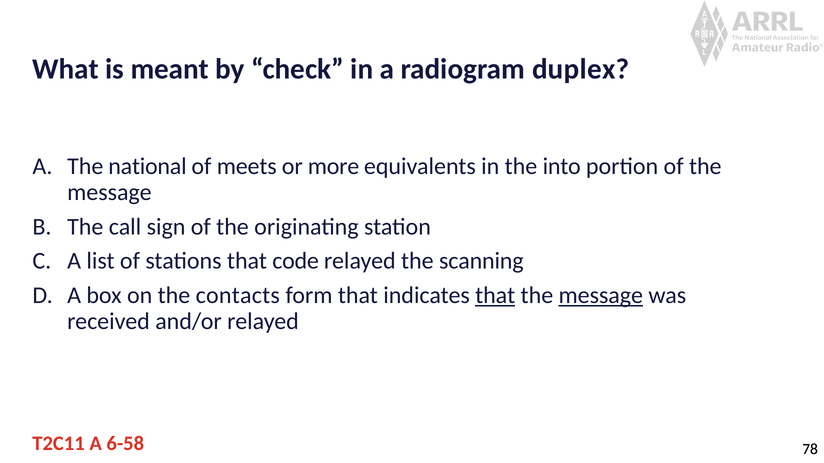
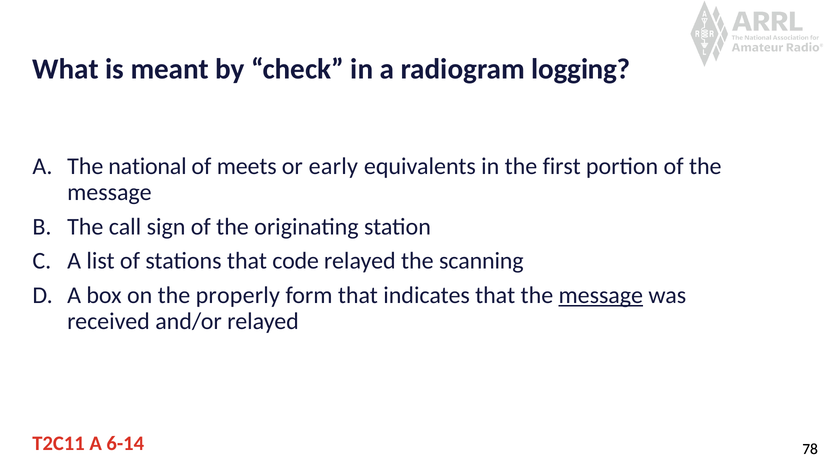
duplex: duplex -> logging
more: more -> early
into: into -> first
contacts: contacts -> properly
that at (495, 296) underline: present -> none
6-58: 6-58 -> 6-14
